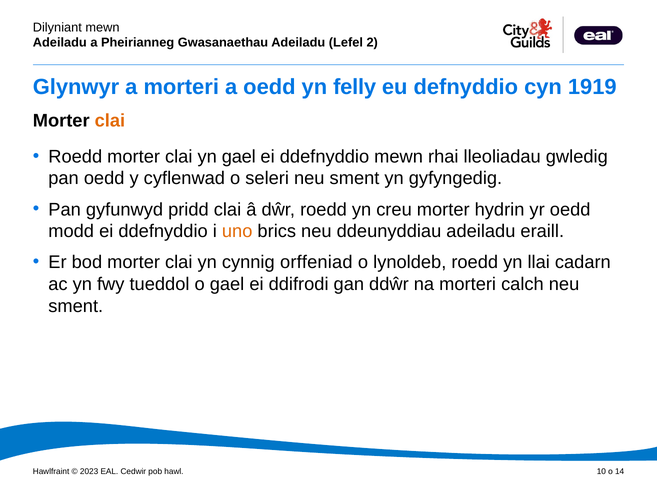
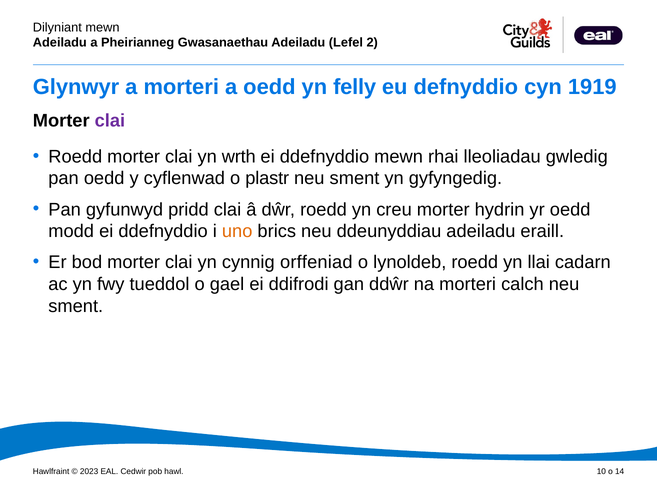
clai at (110, 121) colour: orange -> purple
yn gael: gael -> wrth
seleri: seleri -> plastr
